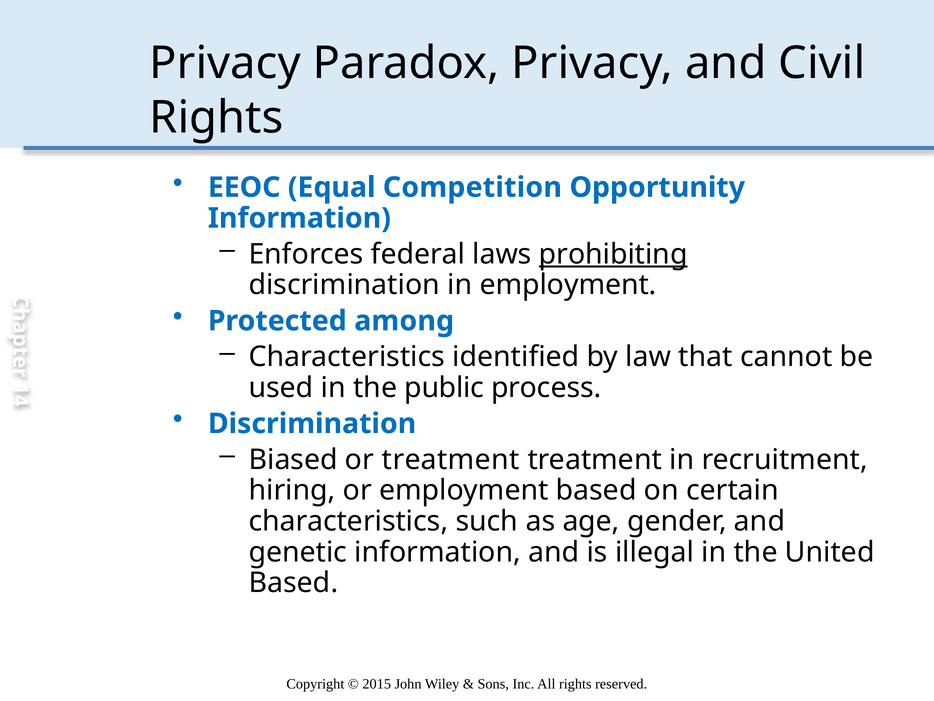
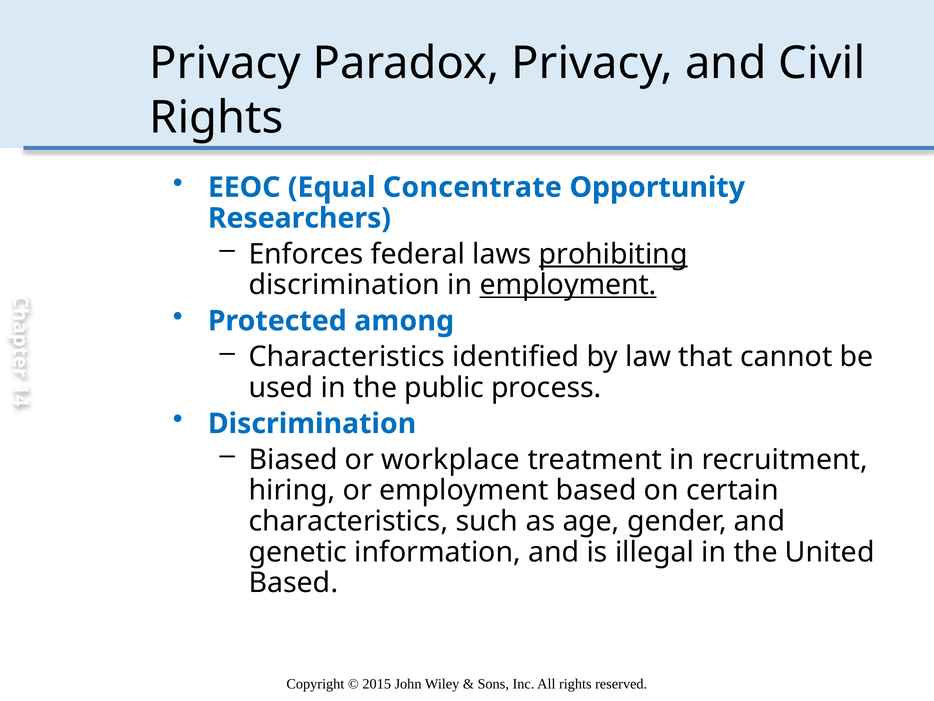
Competition: Competition -> Concentrate
Information at (299, 218): Information -> Researchers
employment at (568, 285) underline: none -> present
or treatment: treatment -> workplace
